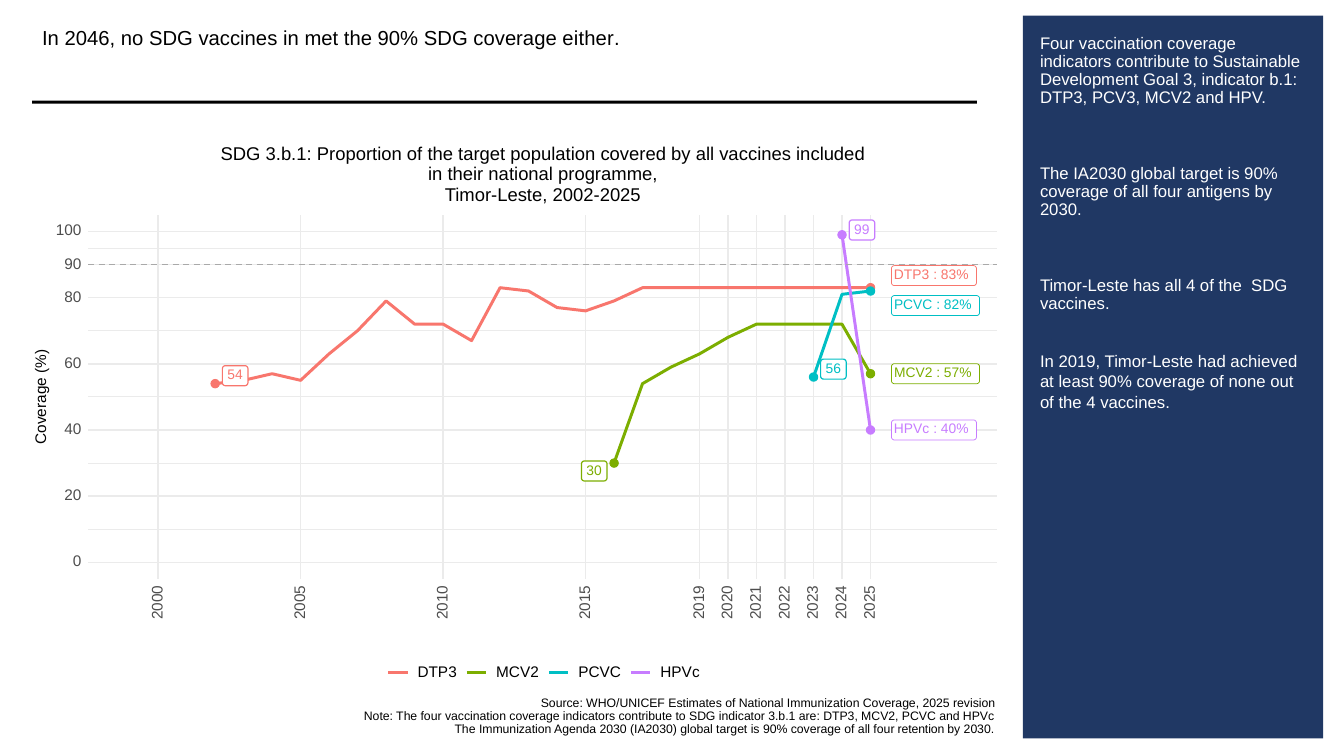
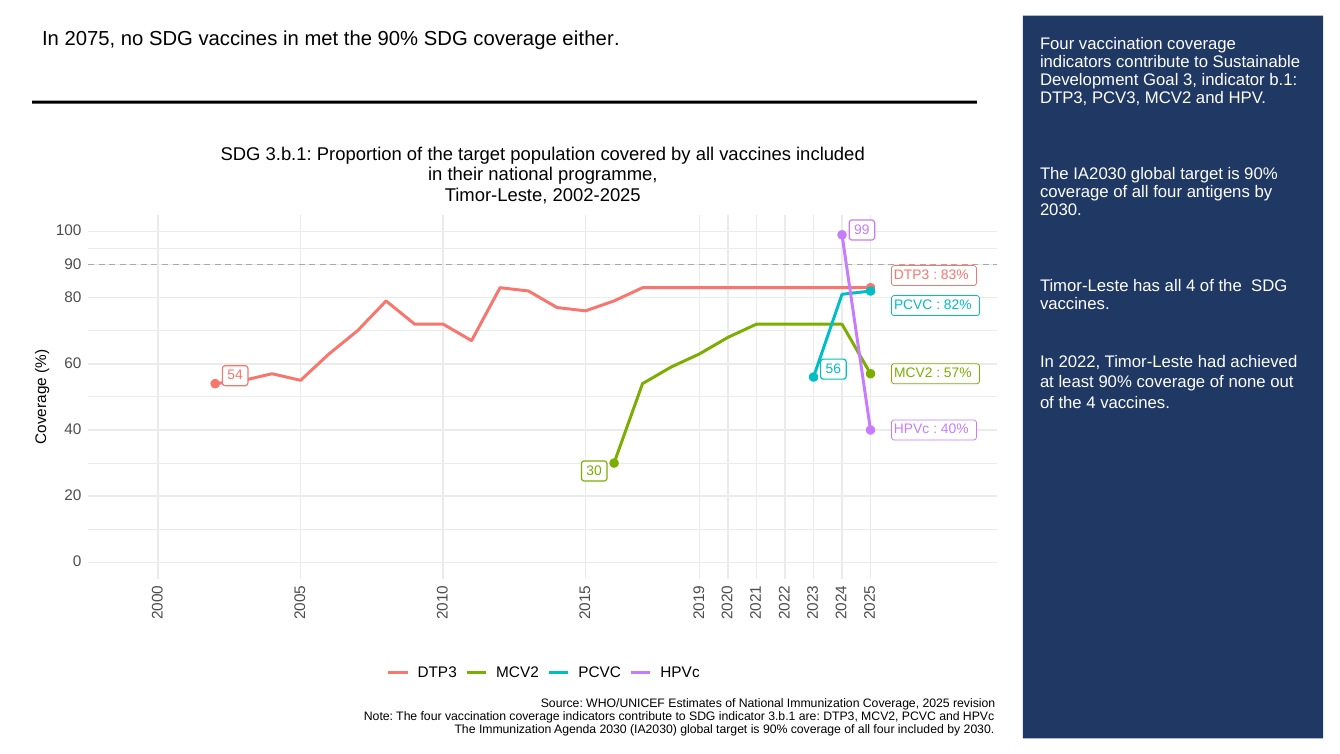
2046: 2046 -> 2075
2019: 2019 -> 2022
four retention: retention -> included
